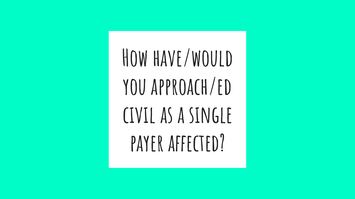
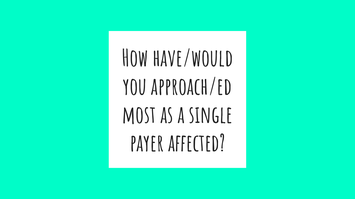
civil: civil -> most
